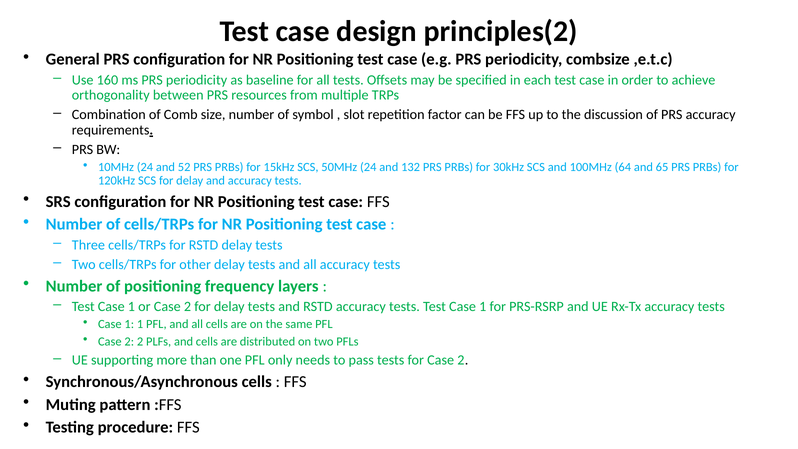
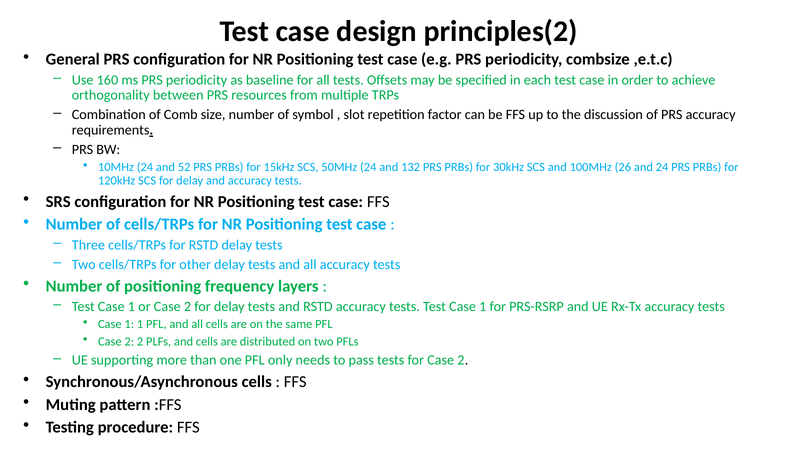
64: 64 -> 26
and 65: 65 -> 24
